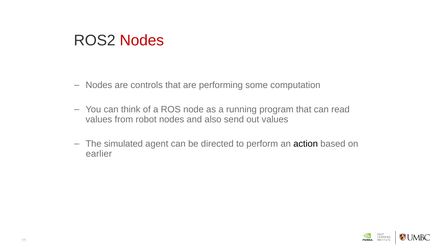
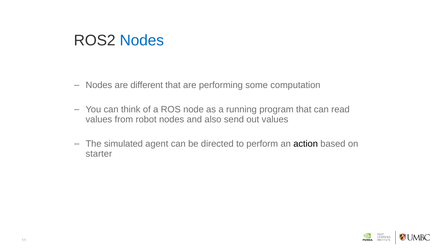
Nodes at (142, 41) colour: red -> blue
controls: controls -> different
earlier: earlier -> starter
